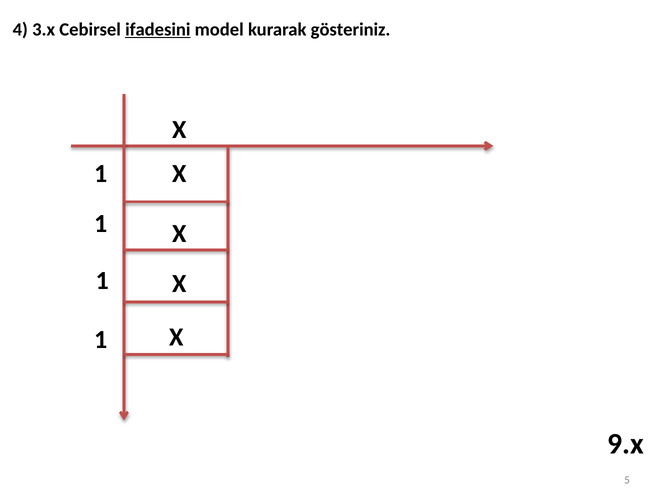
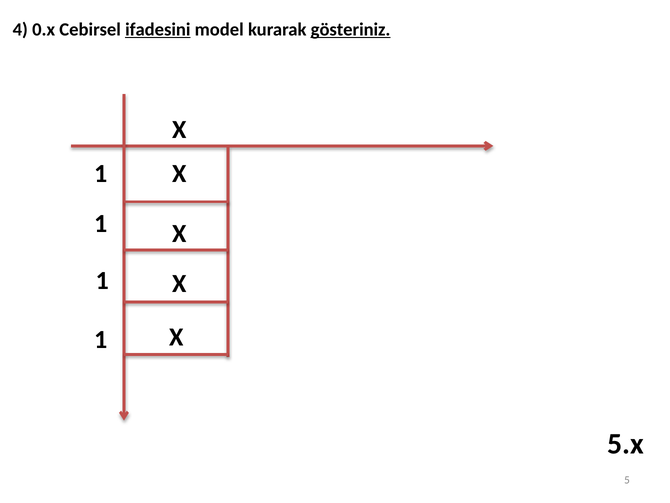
3.x: 3.x -> 0.x
gösteriniz underline: none -> present
9.x: 9.x -> 5.x
